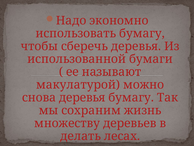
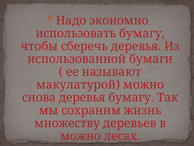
делать at (80, 136): делать -> можно
